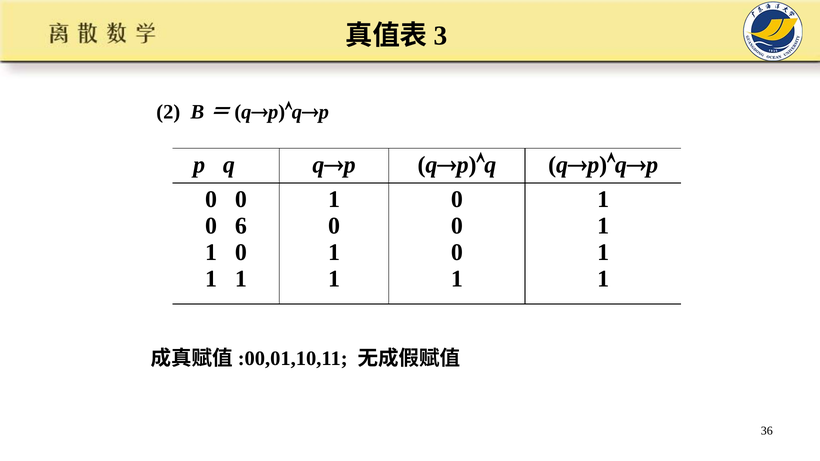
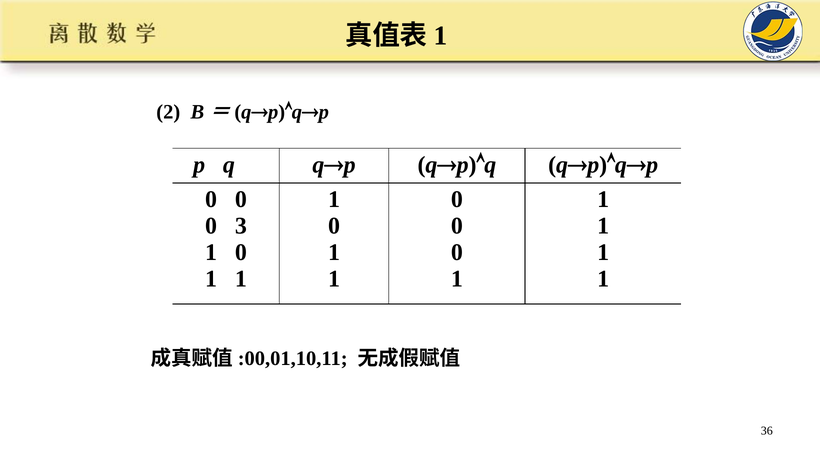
3 at (441, 36): 3 -> 1
6: 6 -> 3
